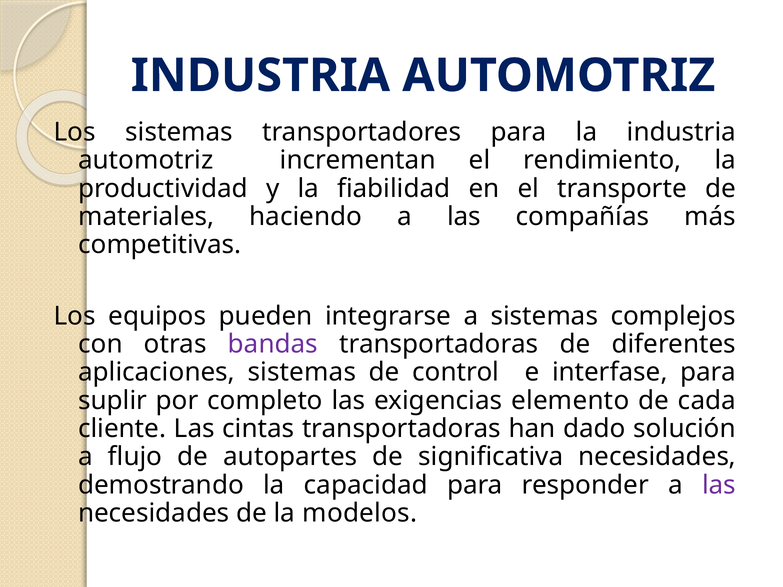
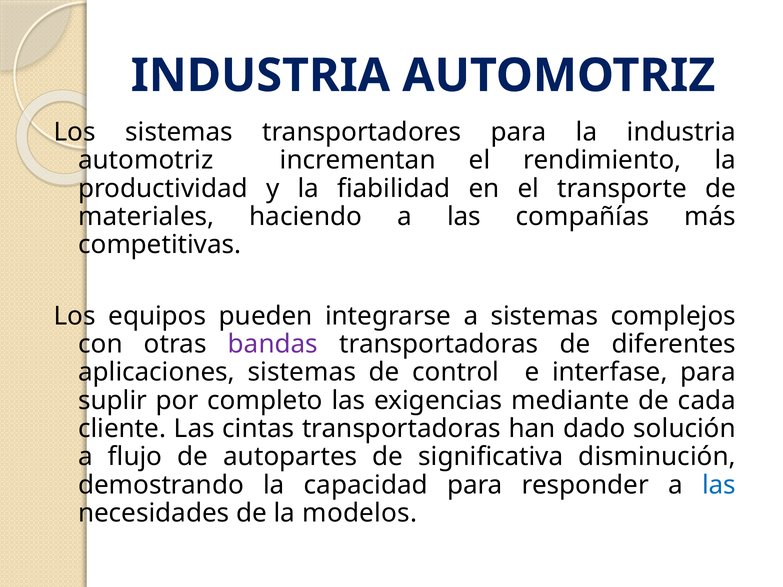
elemento: elemento -> mediante
significativa necesidades: necesidades -> disminución
las at (719, 485) colour: purple -> blue
